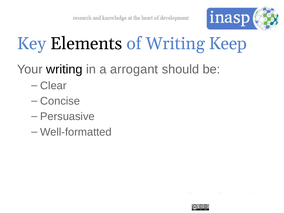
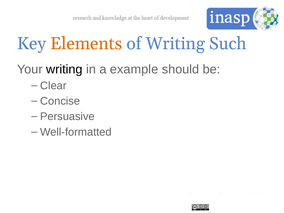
Elements colour: black -> orange
Keep: Keep -> Such
arrogant: arrogant -> example
